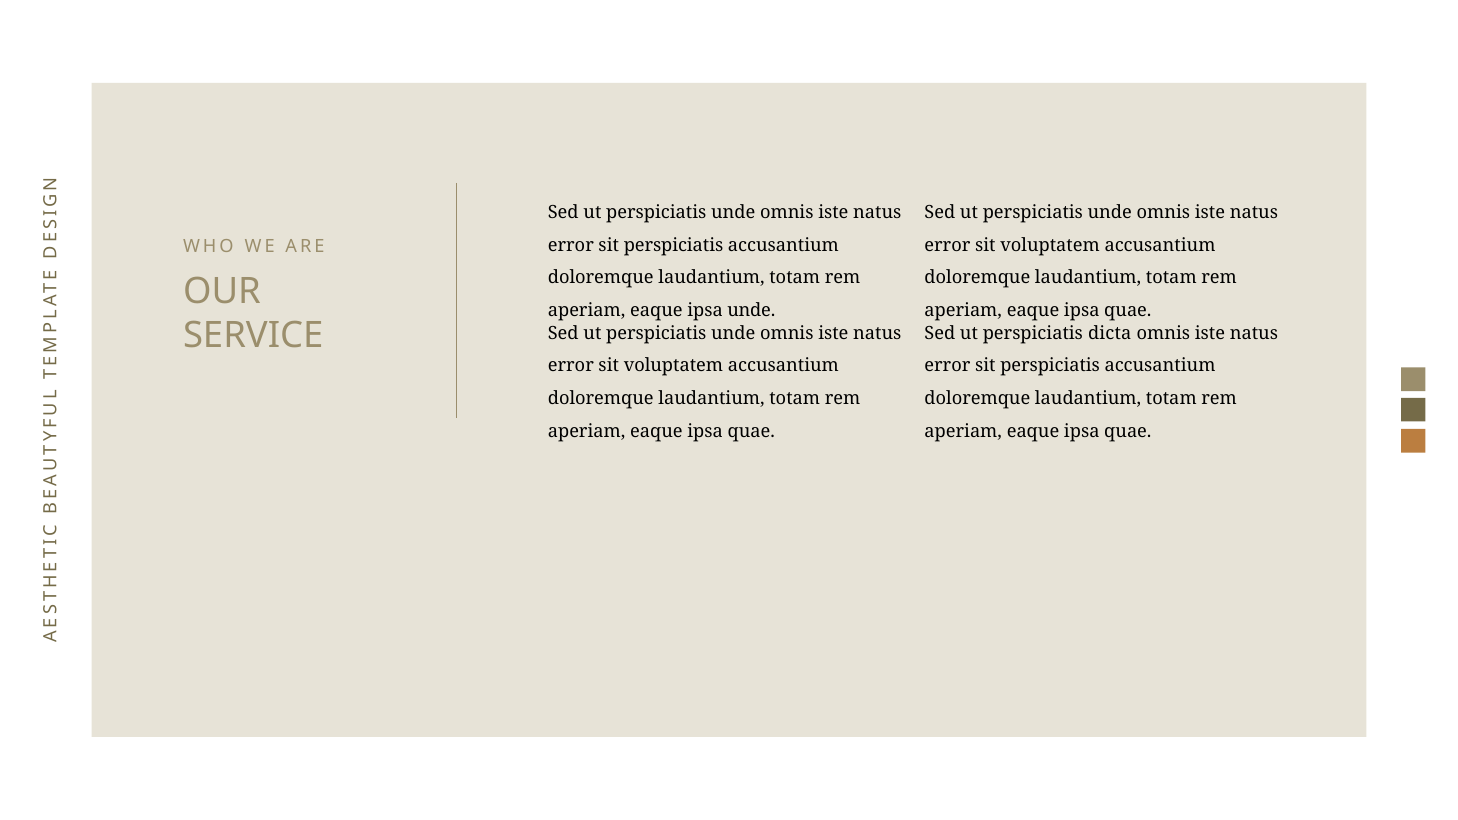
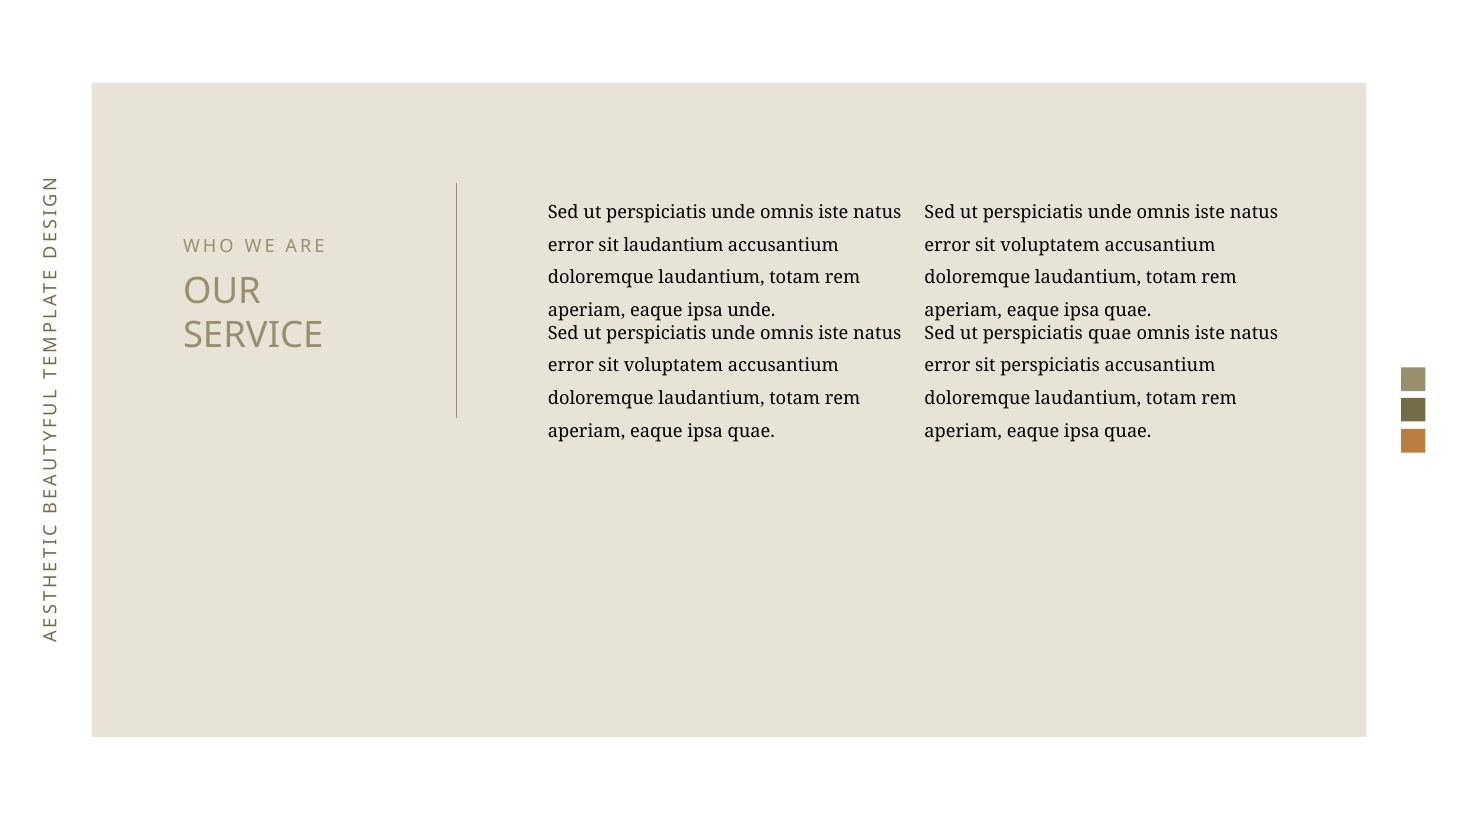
perspiciatis at (674, 245): perspiciatis -> laudantium
perspiciatis dicta: dicta -> quae
